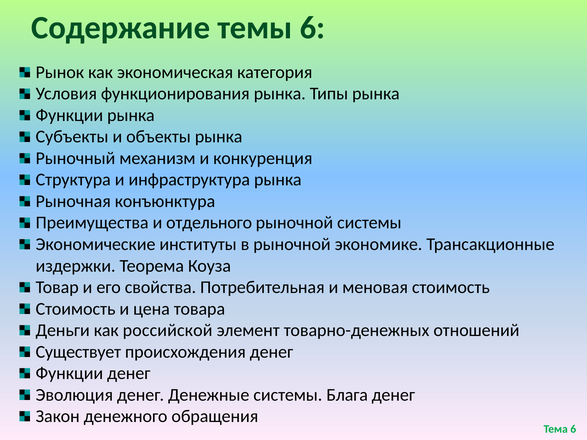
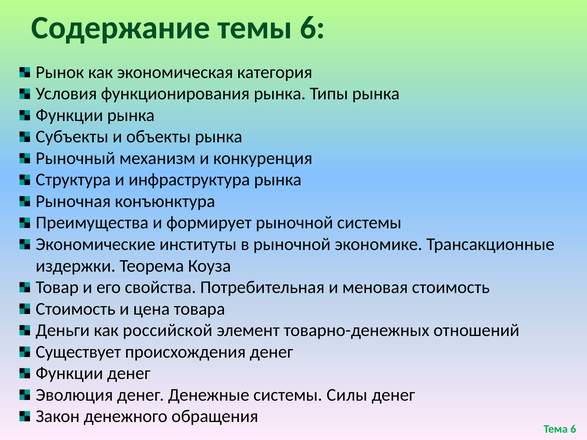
отдельного: отдельного -> формирует
Блага: Блага -> Силы
